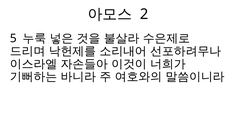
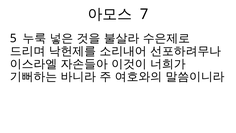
2: 2 -> 7
